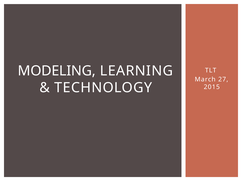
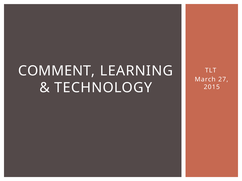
MODELING: MODELING -> COMMENT
